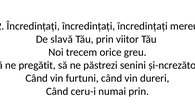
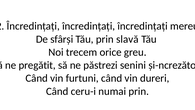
slavă: slavă -> sfârși
viitor: viitor -> slavă
